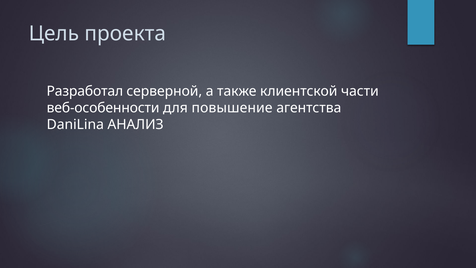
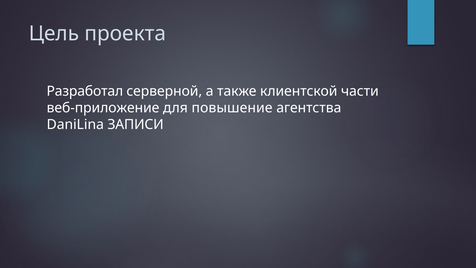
веб-особенности: веб-особенности -> веб-приложение
АНАЛИЗ: АНАЛИЗ -> ЗАПИСИ
